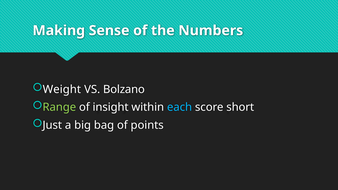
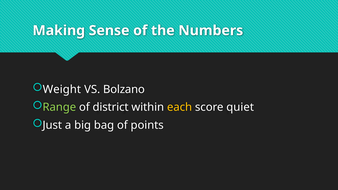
insight: insight -> district
each colour: light blue -> yellow
short: short -> quiet
